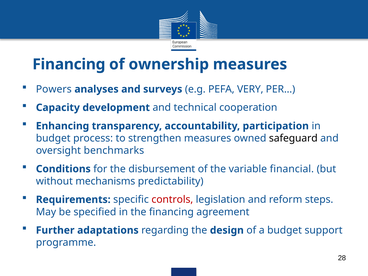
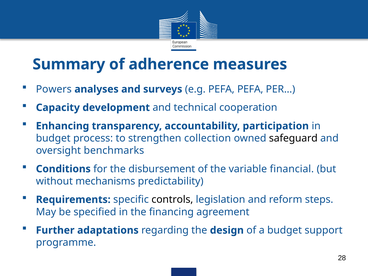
Financing at (69, 64): Financing -> Summary
ownership: ownership -> adherence
PEFA VERY: VERY -> PEFA
strengthen measures: measures -> collection
controls colour: red -> black
